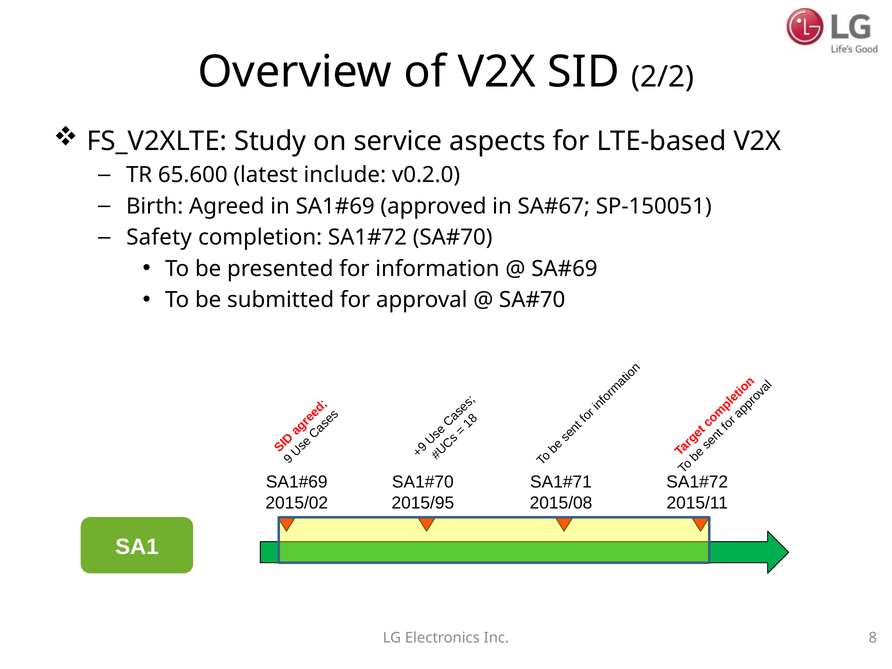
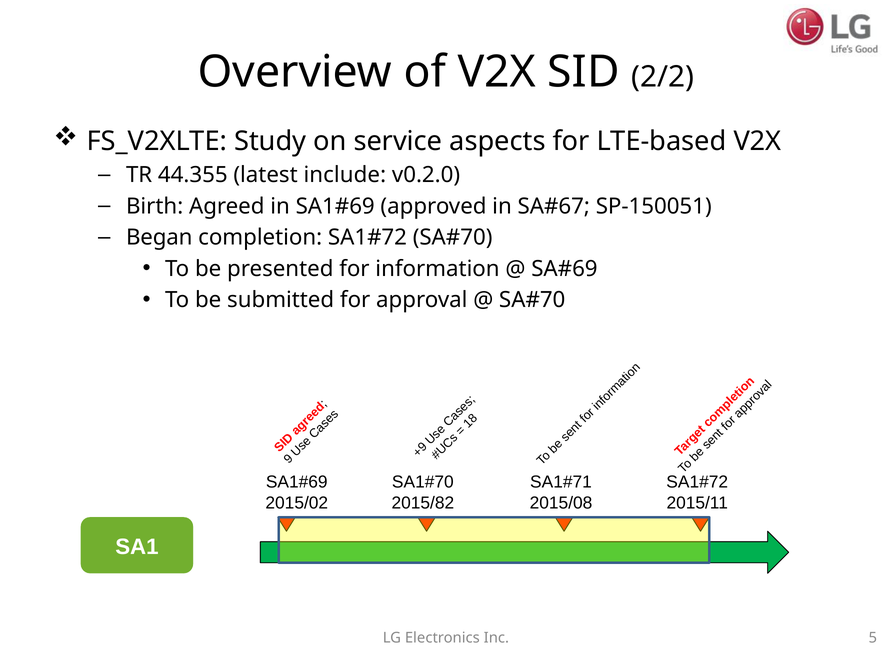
65.600: 65.600 -> 44.355
Safety: Safety -> Began
2015/95: 2015/95 -> 2015/82
Inc 8: 8 -> 5
